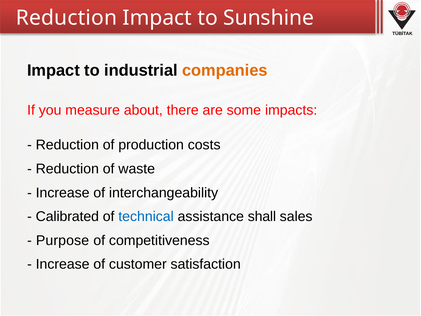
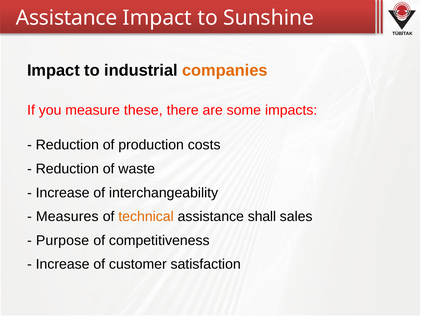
Reduction at (66, 18): Reduction -> Assistance
about: about -> these
Calibrated: Calibrated -> Measures
technical colour: blue -> orange
